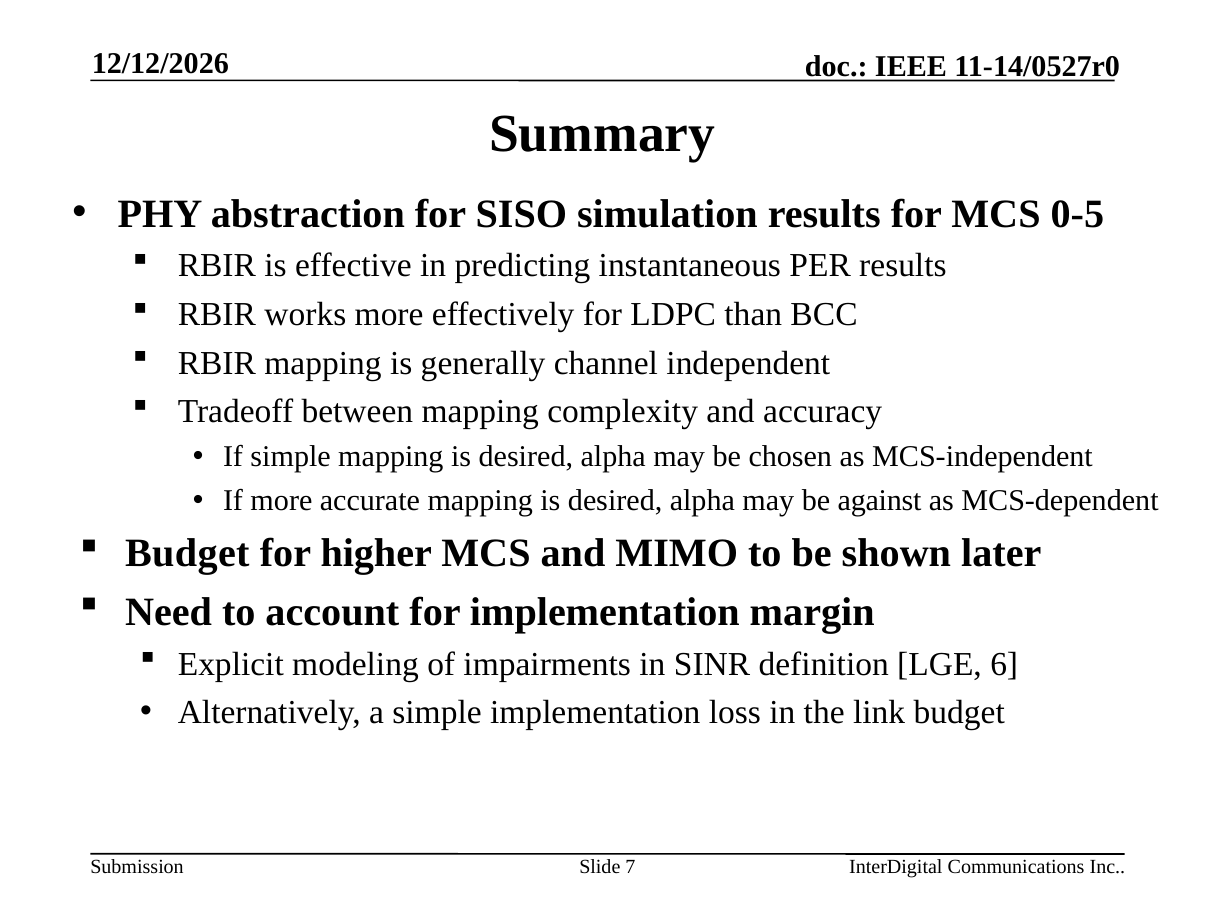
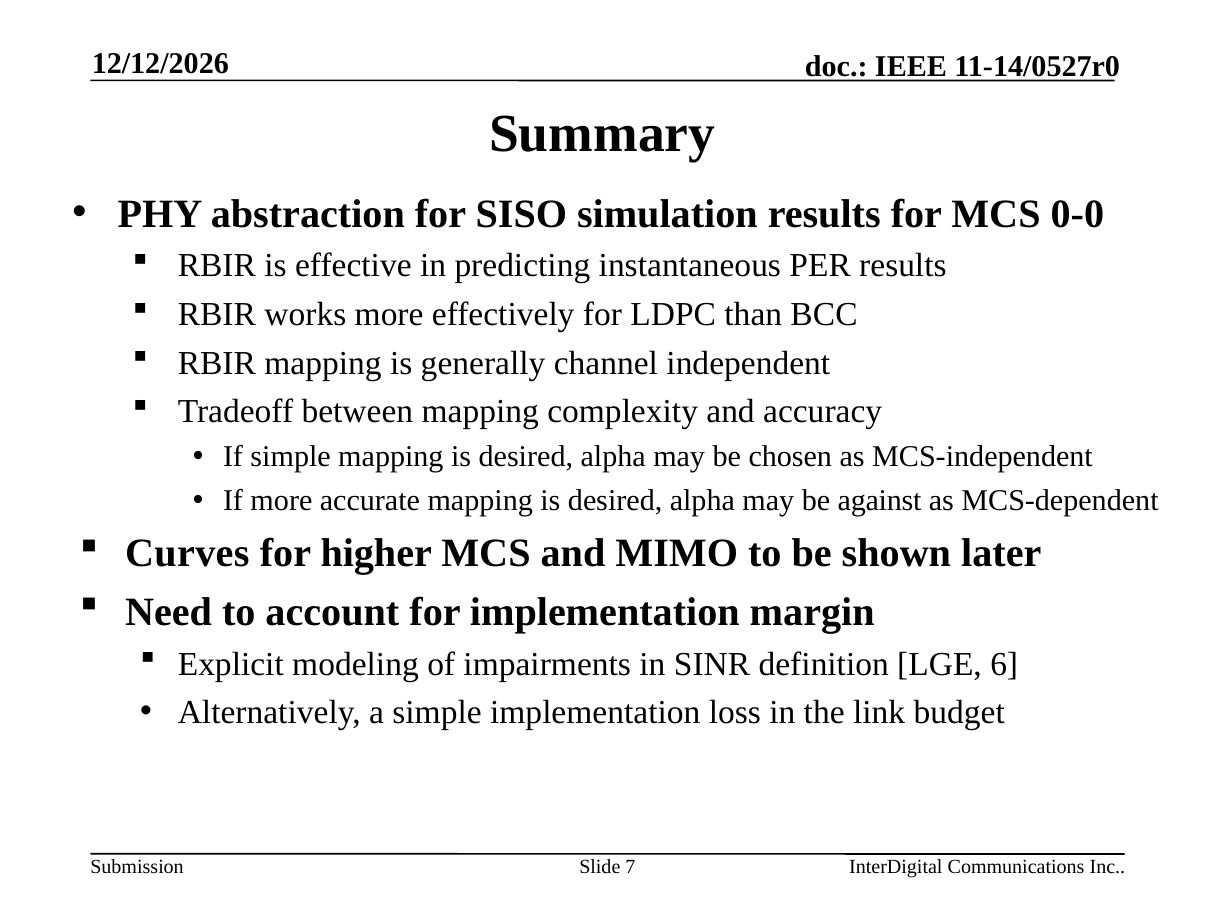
0-5: 0-5 -> 0-0
Budget at (187, 554): Budget -> Curves
